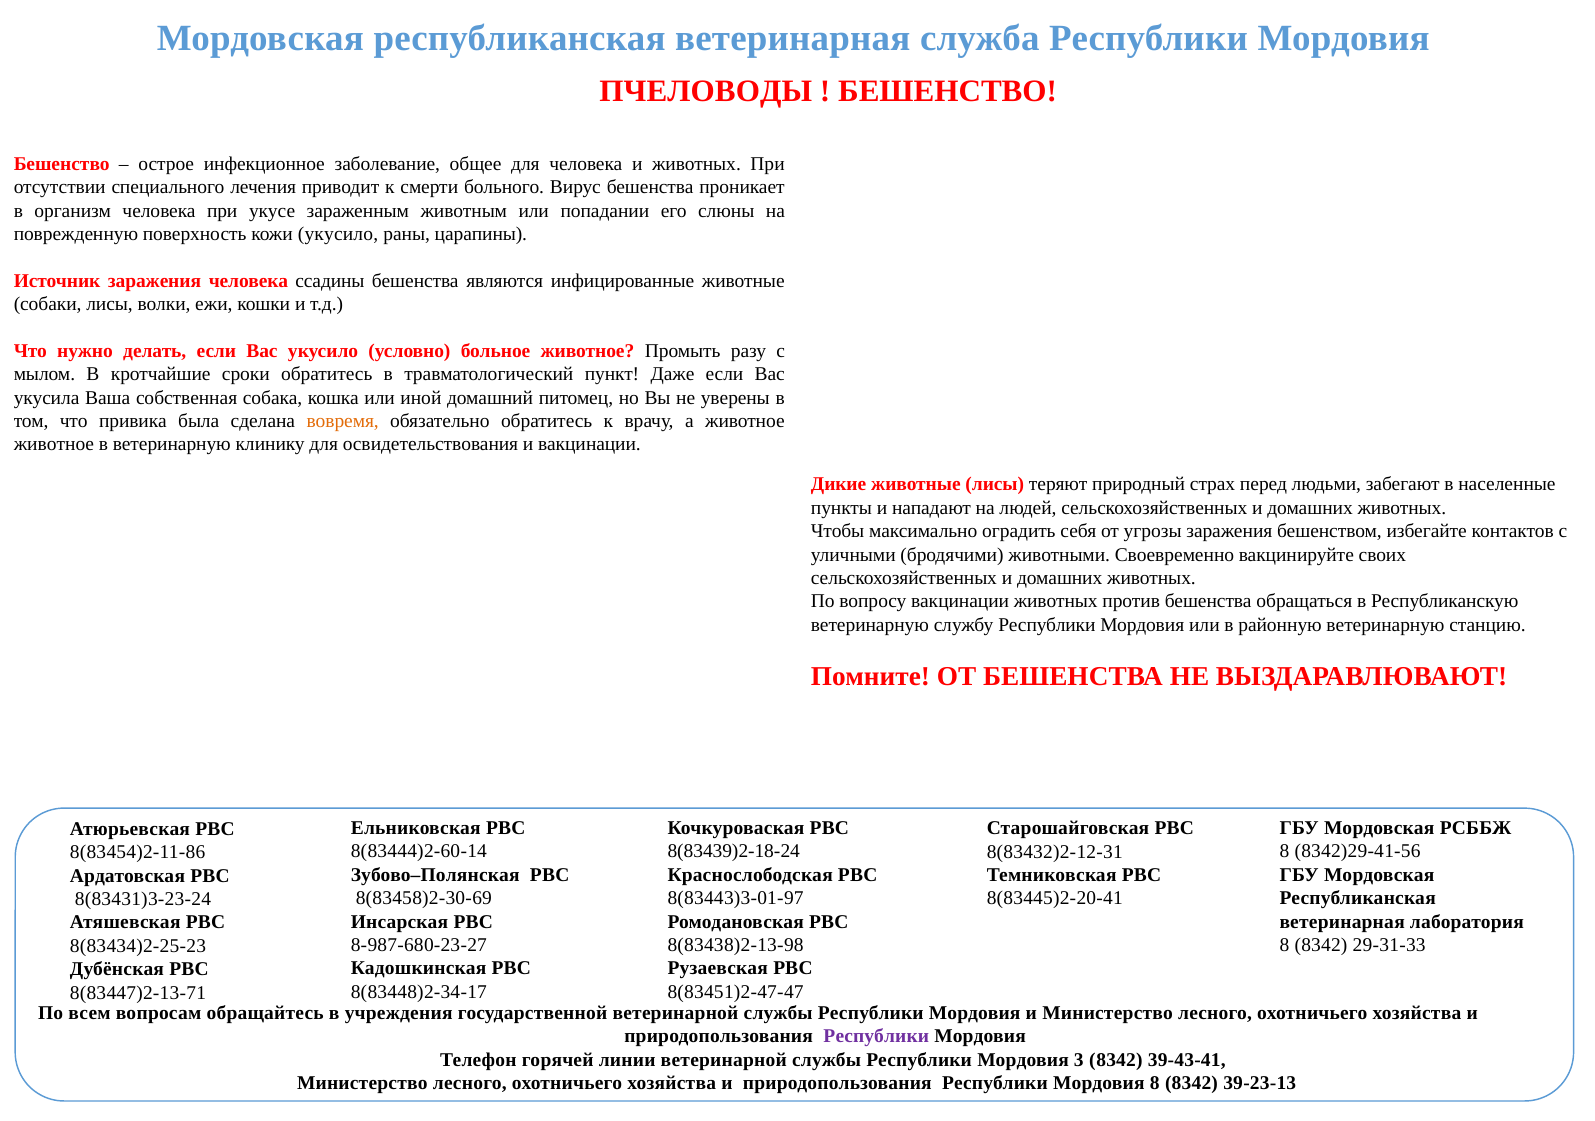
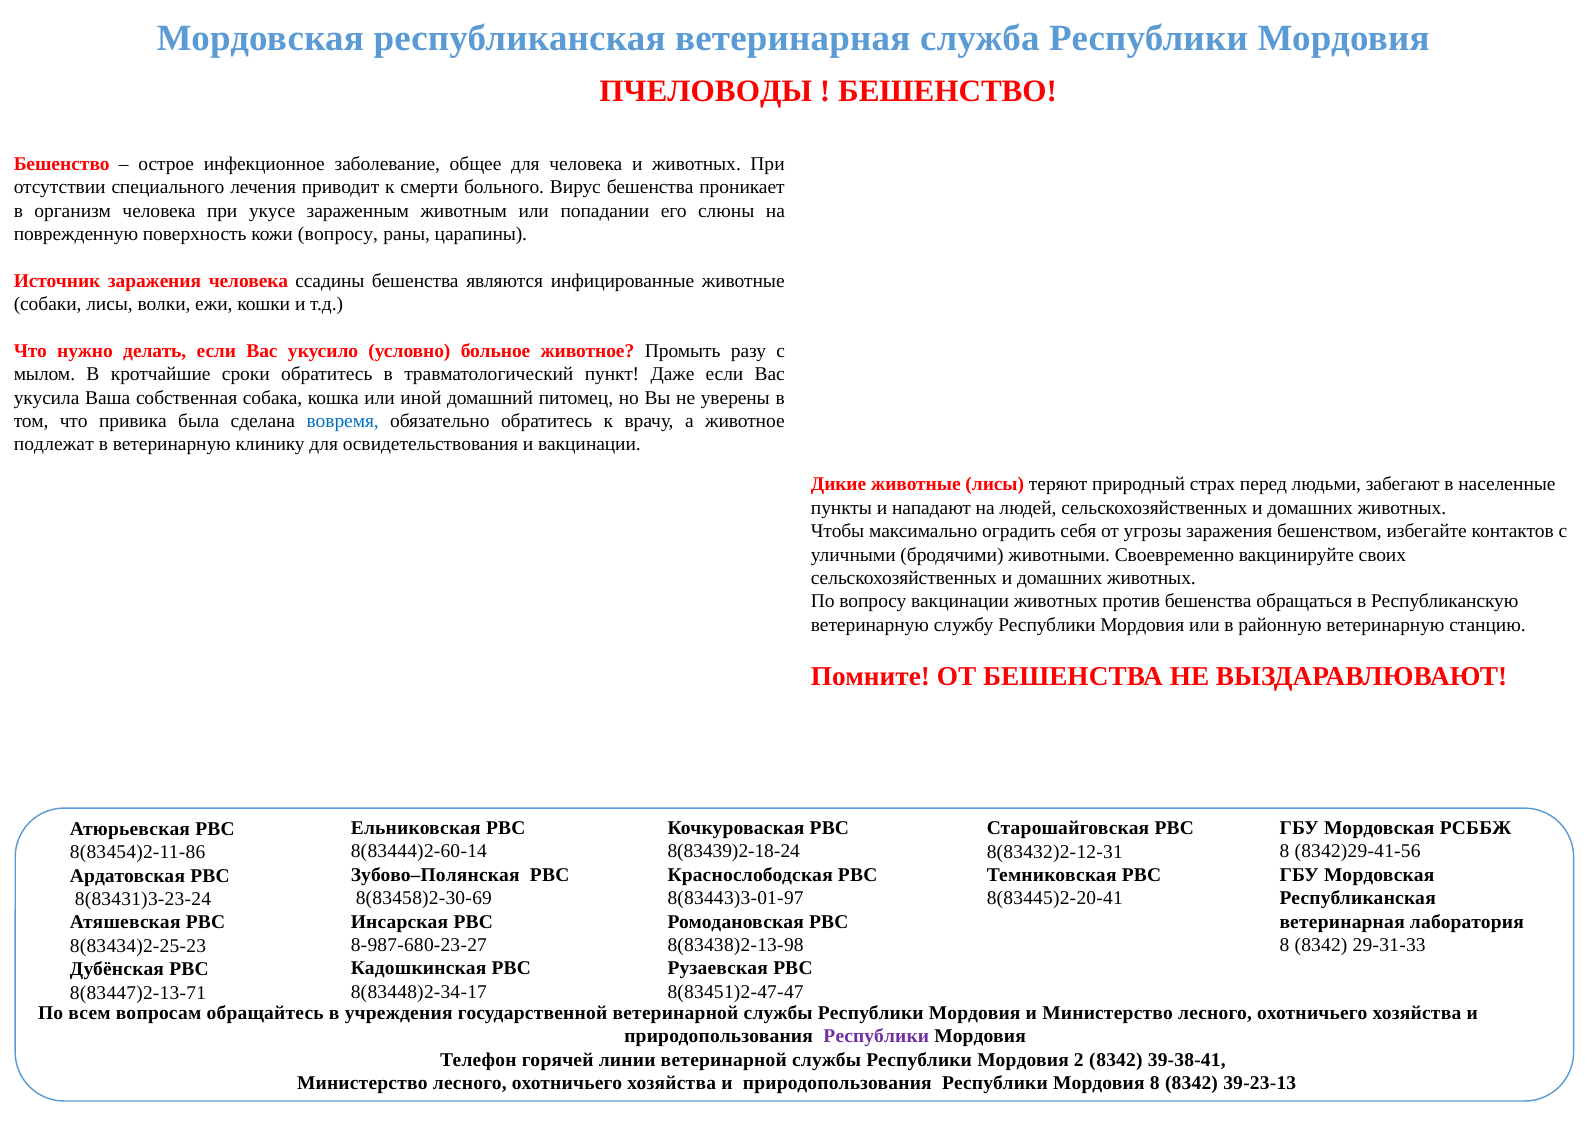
кожи укусило: укусило -> вопросу
вовремя colour: orange -> blue
животное at (54, 445): животное -> подлежат
3: 3 -> 2
39-43-41: 39-43-41 -> 39-38-41
